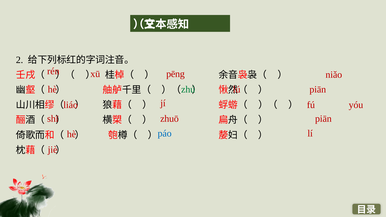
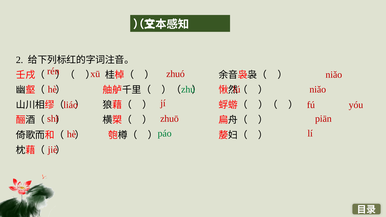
pēng: pēng -> zhuó
piān at (318, 89): piān -> niǎo
páo colour: blue -> green
